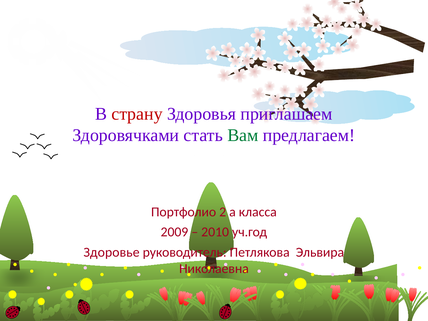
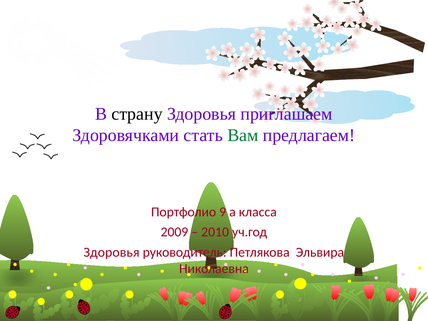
страну colour: red -> black
2: 2 -> 9
Здоровье at (111, 252): Здоровье -> Здоровья
